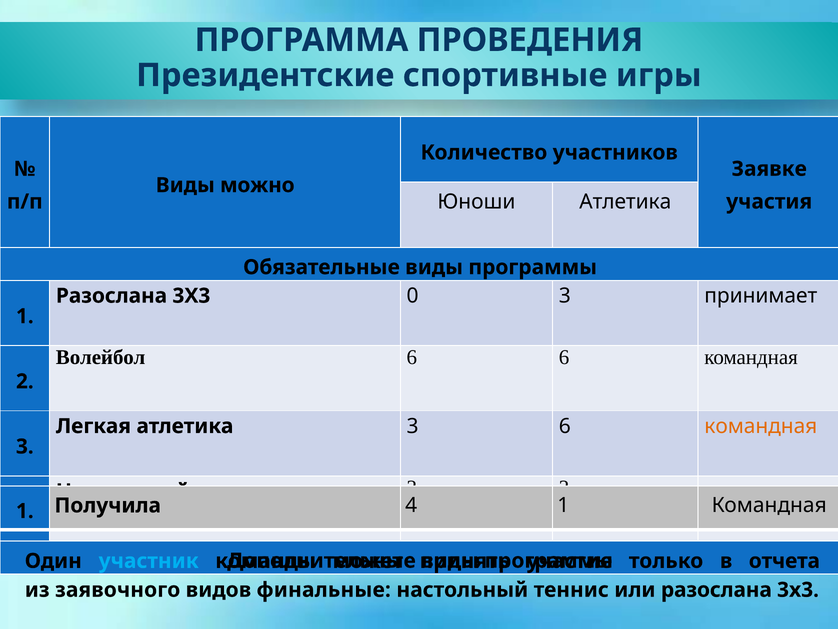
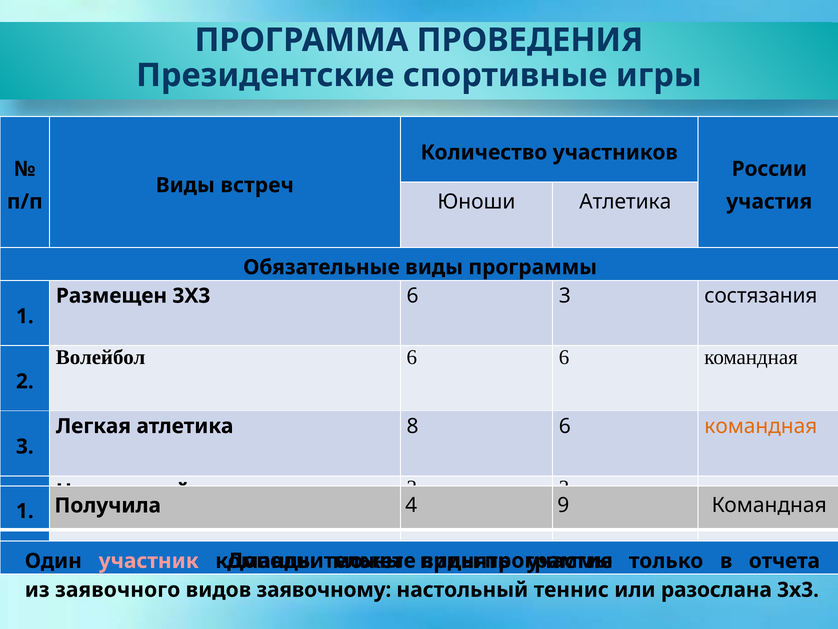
Заявке: Заявке -> России
можно: можно -> встреч
Разослана at (111, 296): Разослана -> Размещен
3Х3 0: 0 -> 6
принимает: принимает -> состязания
атлетика 3: 3 -> 8
4 1: 1 -> 9
участник colour: light blue -> pink
финальные: финальные -> заявочному
